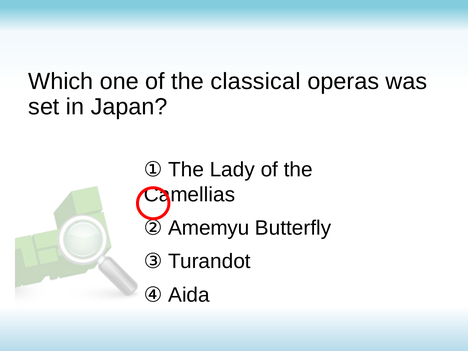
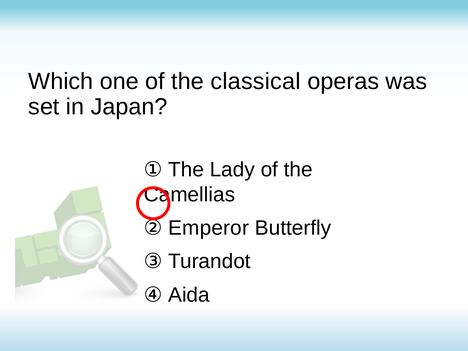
Amemyu: Amemyu -> Emperor
